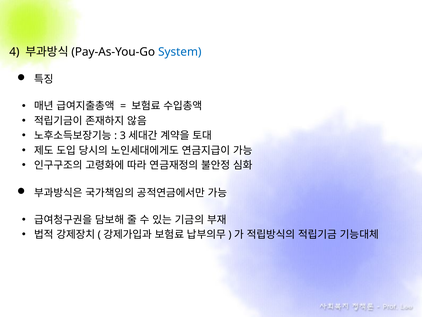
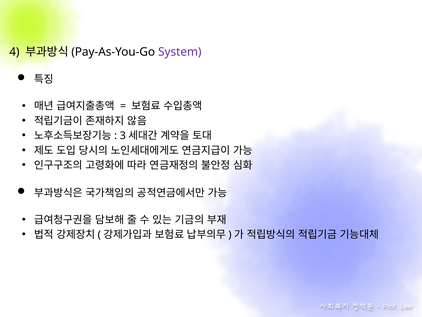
System colour: blue -> purple
